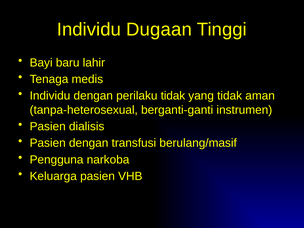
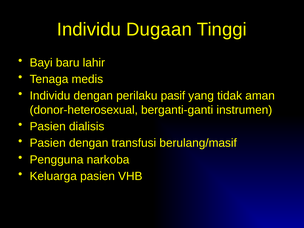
perilaku tidak: tidak -> pasif
tanpa-heterosexual: tanpa-heterosexual -> donor-heterosexual
